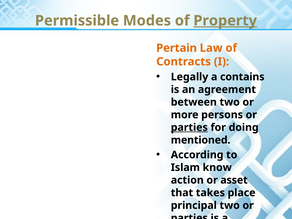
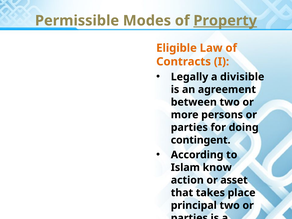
Pertain: Pertain -> Eligible
contains: contains -> divisible
parties at (189, 127) underline: present -> none
mentioned: mentioned -> contingent
